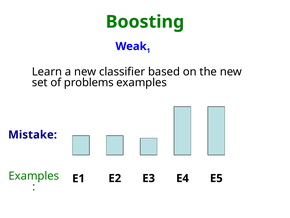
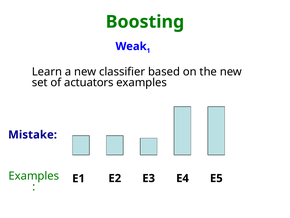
problems: problems -> actuators
